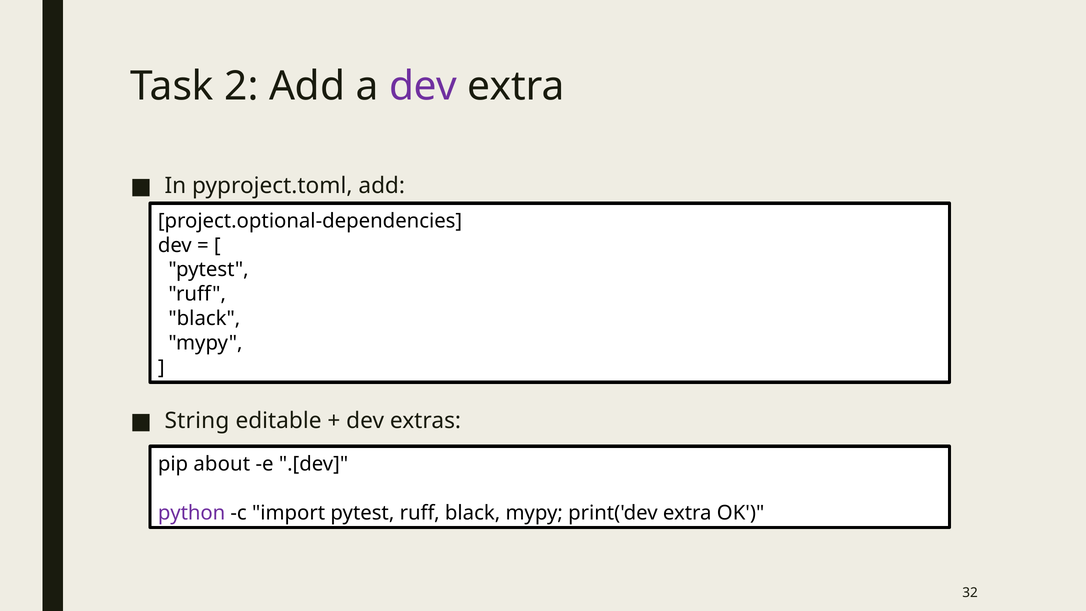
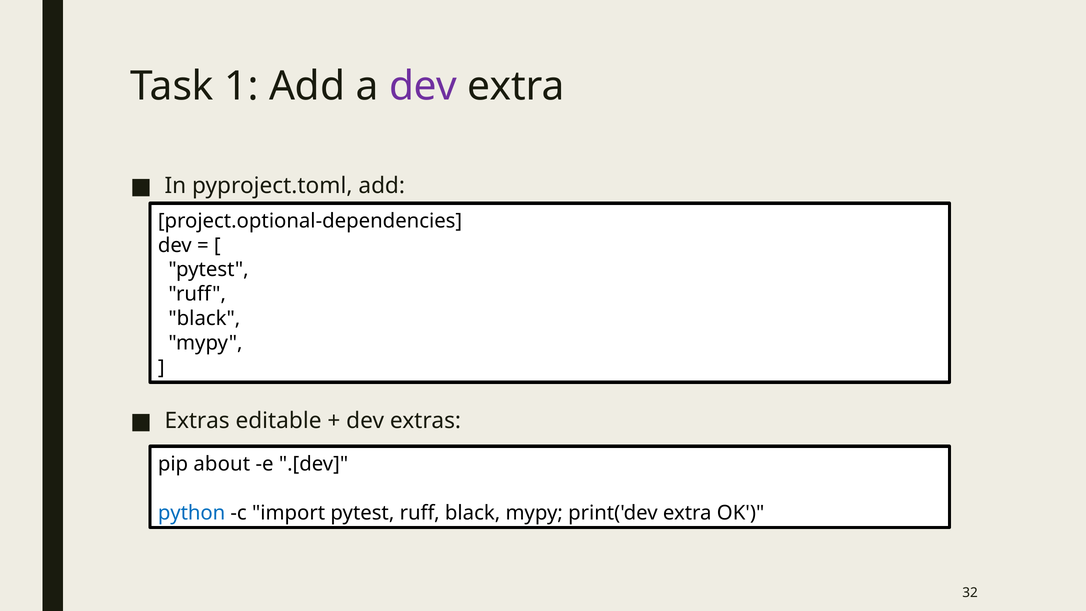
2: 2 -> 1
String at (197, 421): String -> Extras
python colour: purple -> blue
